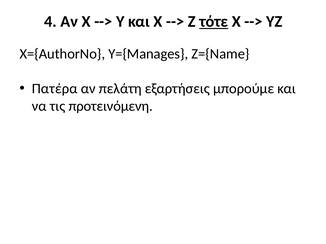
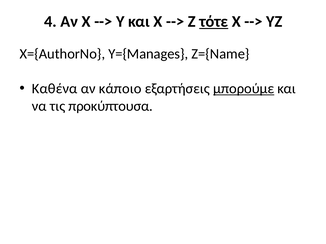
Πατέρα: Πατέρα -> Καθένα
πελάτη: πελάτη -> κάποιο
μπορούμε underline: none -> present
προτεινόμενη: προτεινόμενη -> προκύπτουσα
